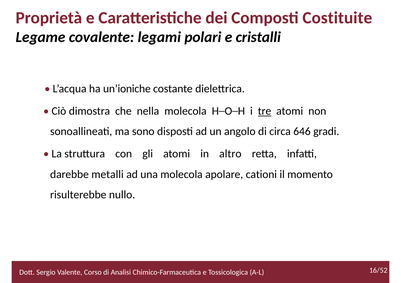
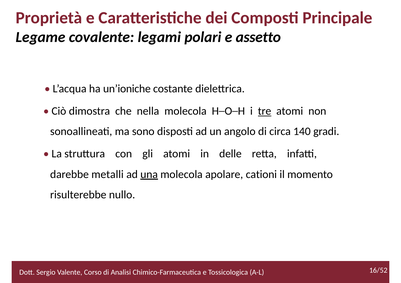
Costituite: Costituite -> Principale
cristalli: cristalli -> assetto
646: 646 -> 140
altro: altro -> delle
una underline: none -> present
